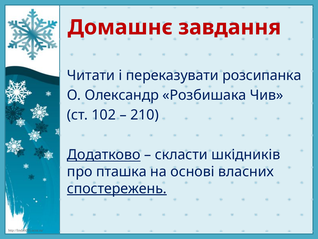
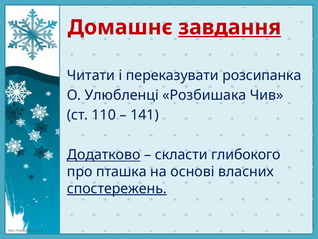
завдання underline: none -> present
Олександр: Олександр -> Улюбленці
102: 102 -> 110
210: 210 -> 141
шкідників: шкідників -> глибокого
